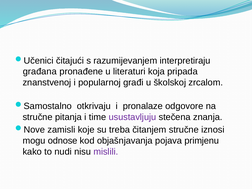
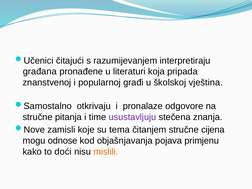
zrcalom: zrcalom -> vještina
treba: treba -> tema
iznosi: iznosi -> cijena
nudi: nudi -> doći
mislili colour: purple -> orange
